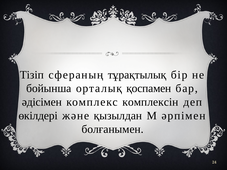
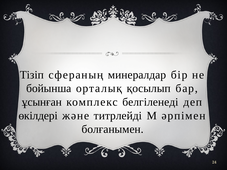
тұрақтылық: тұрақтылық -> минералдар
қоспамен: қоспамен -> қосылып
әдісімен: әдісімен -> ұсынған
комплексін: комплексін -> белгіленеді
қызылдан: қызылдан -> титрлейді
